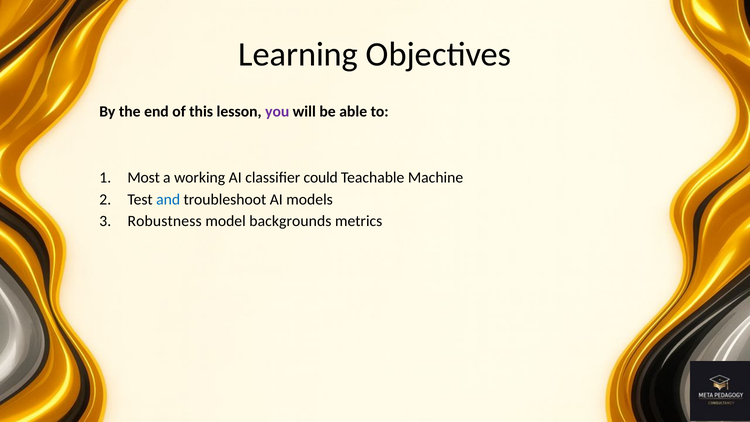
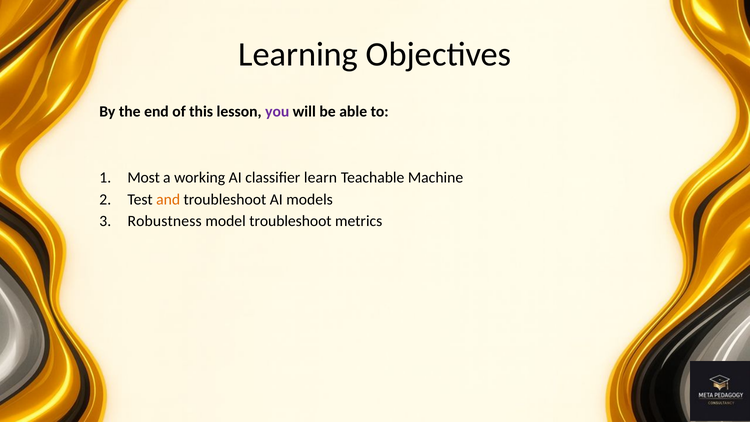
could: could -> learn
and colour: blue -> orange
model backgrounds: backgrounds -> troubleshoot
